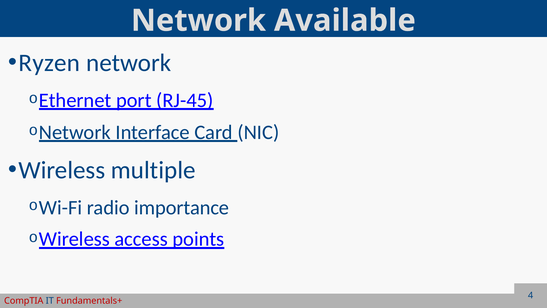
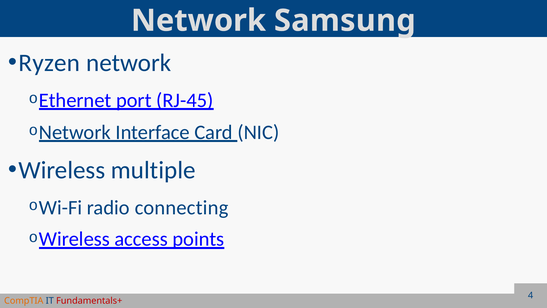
Available: Available -> Samsung
importance: importance -> connecting
CompTIA colour: red -> orange
